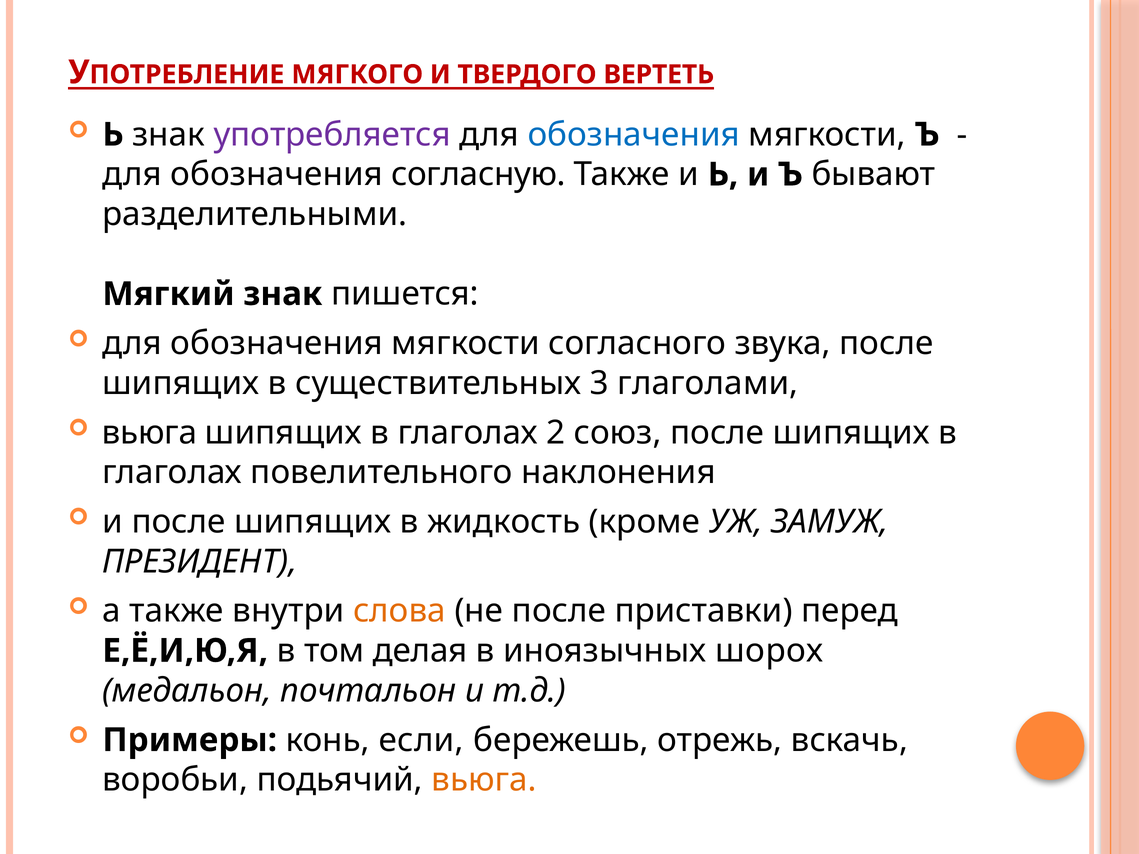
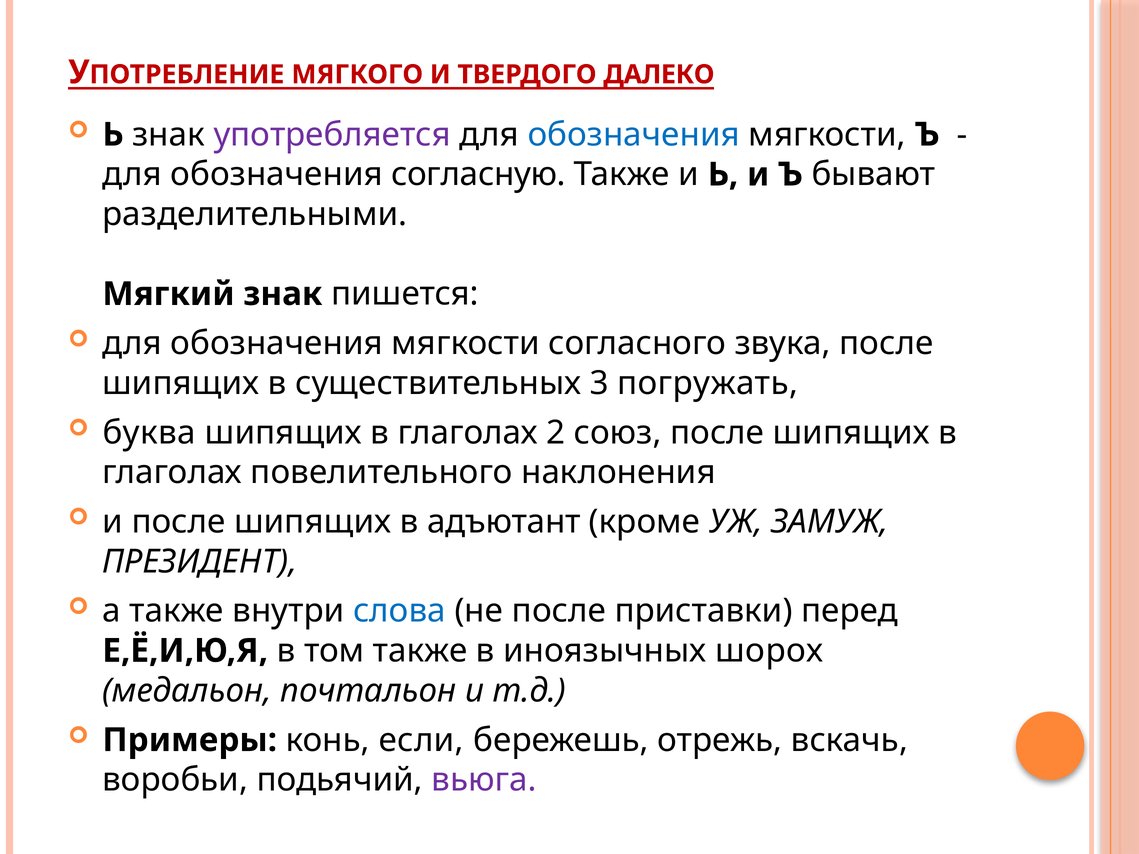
ВЕРТЕТЬ: ВЕРТЕТЬ -> ДАЛЕКО
глаголами: глаголами -> погружать
вьюга at (150, 433): вьюга -> буква
жидкость: жидкость -> адъютант
слова colour: orange -> blue
том делая: делая -> также
вьюга at (484, 780) colour: orange -> purple
